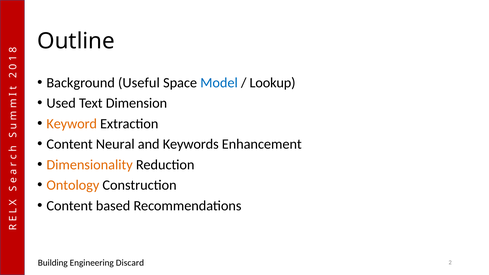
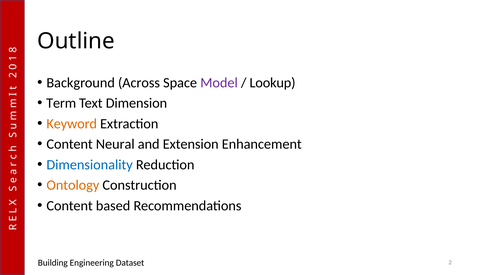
Useful: Useful -> Across
Model colour: blue -> purple
Used: Used -> Term
Keywords: Keywords -> Extension
Dimensionality colour: orange -> blue
Discard: Discard -> Dataset
